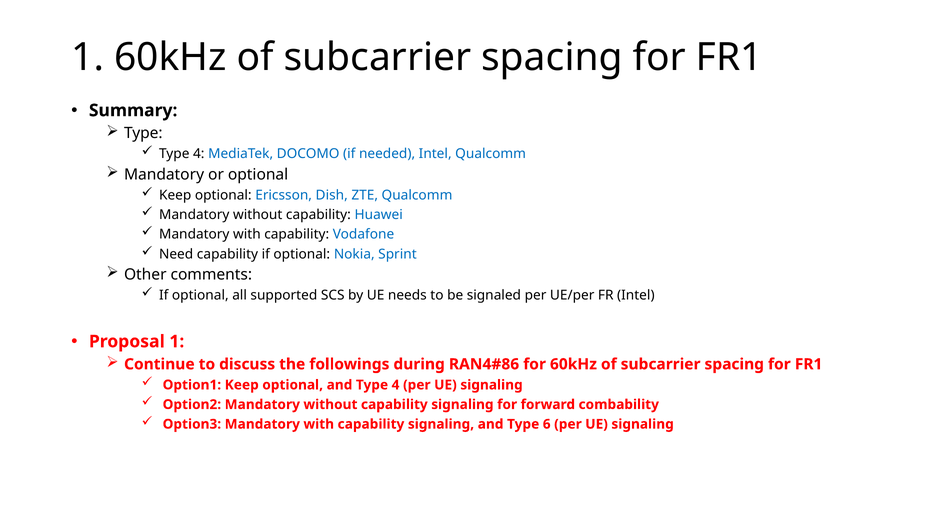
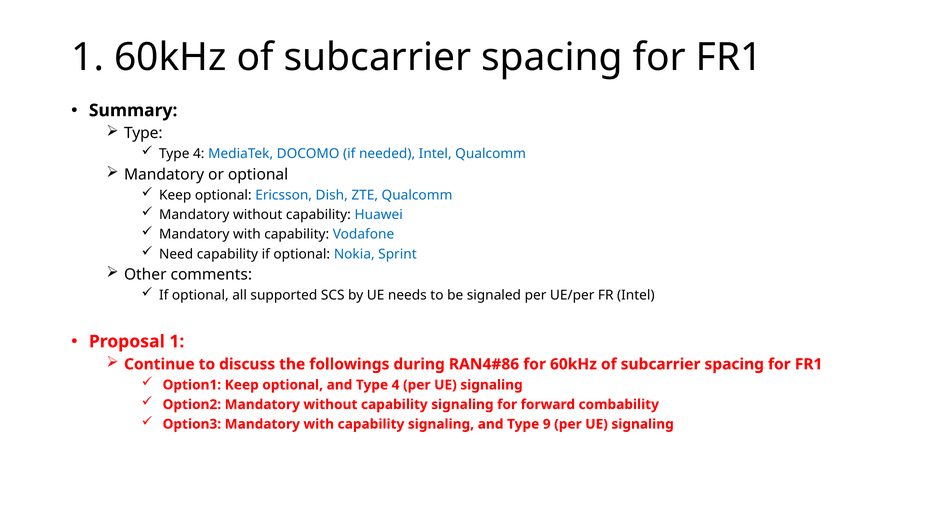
6: 6 -> 9
